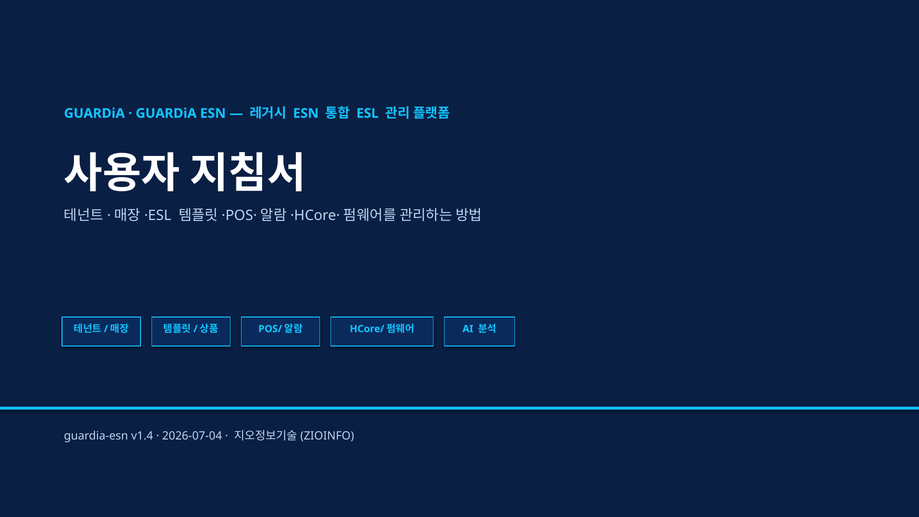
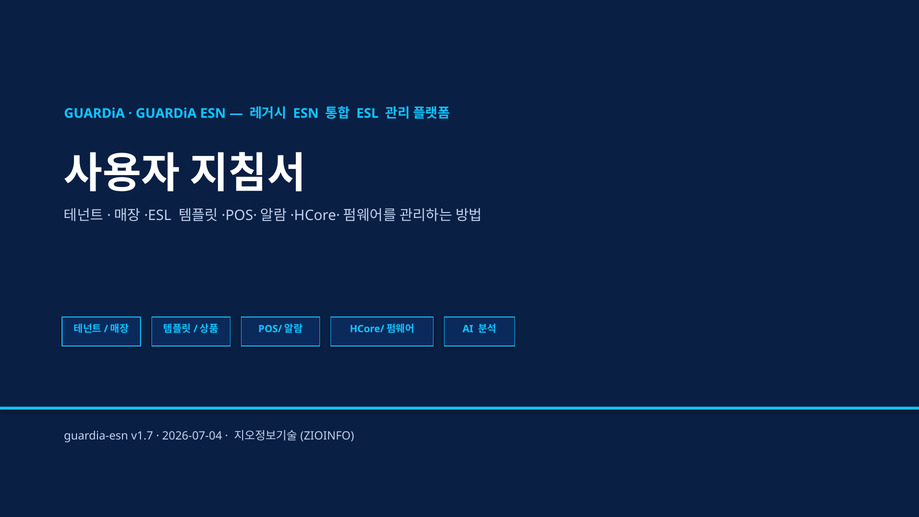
v1.4: v1.4 -> v1.7
